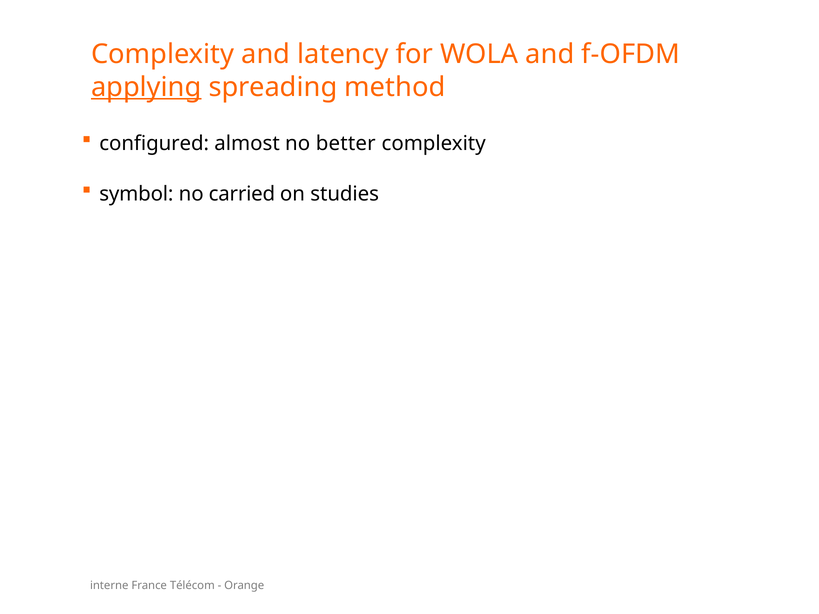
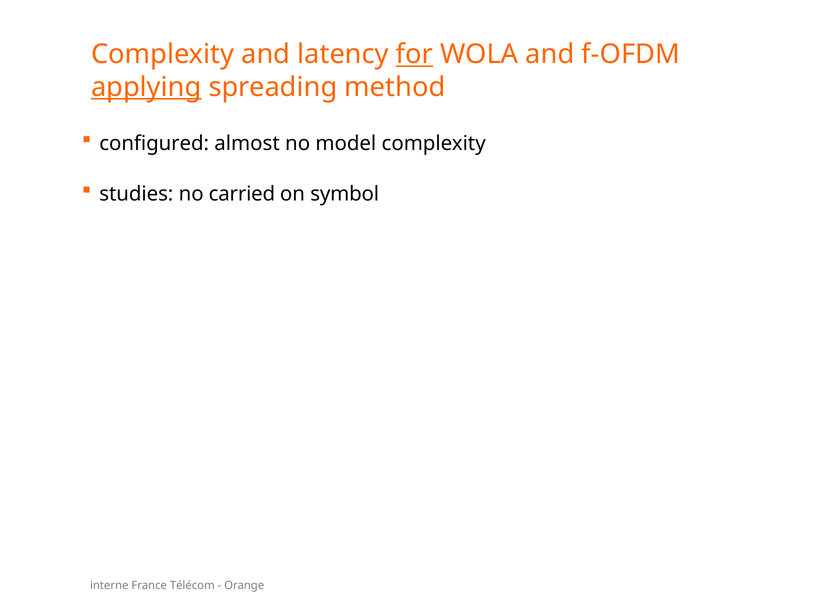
for underline: none -> present
better: better -> model
symbol: symbol -> studies
studies: studies -> symbol
